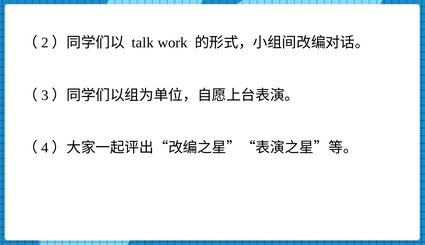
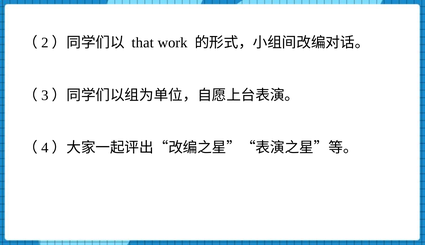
talk: talk -> that
